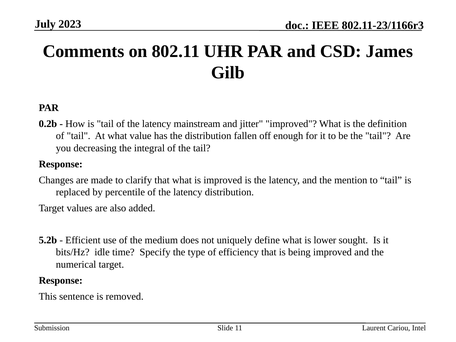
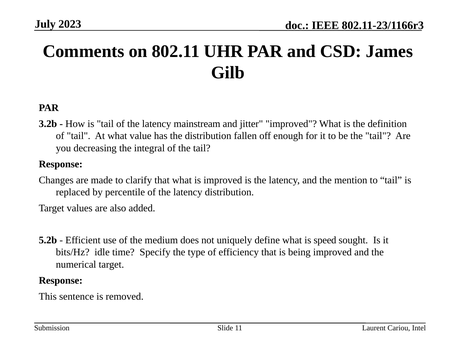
0.2b: 0.2b -> 3.2b
lower: lower -> speed
